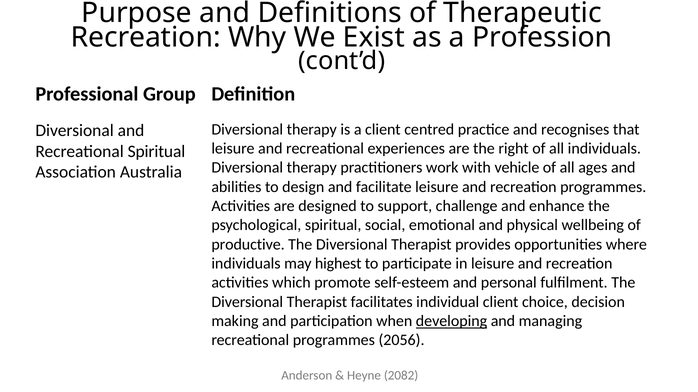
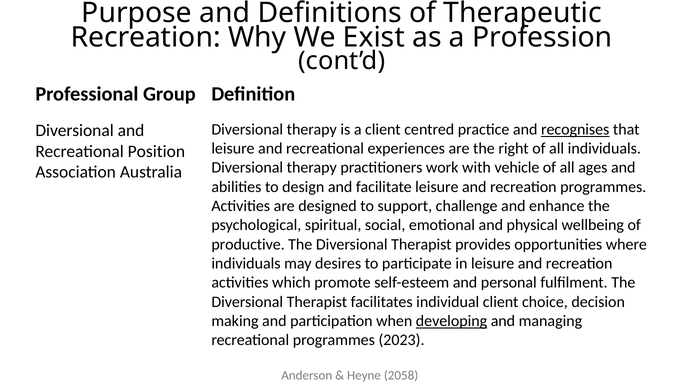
recognises underline: none -> present
Recreational Spiritual: Spiritual -> Position
highest: highest -> desires
2056: 2056 -> 2023
2082: 2082 -> 2058
